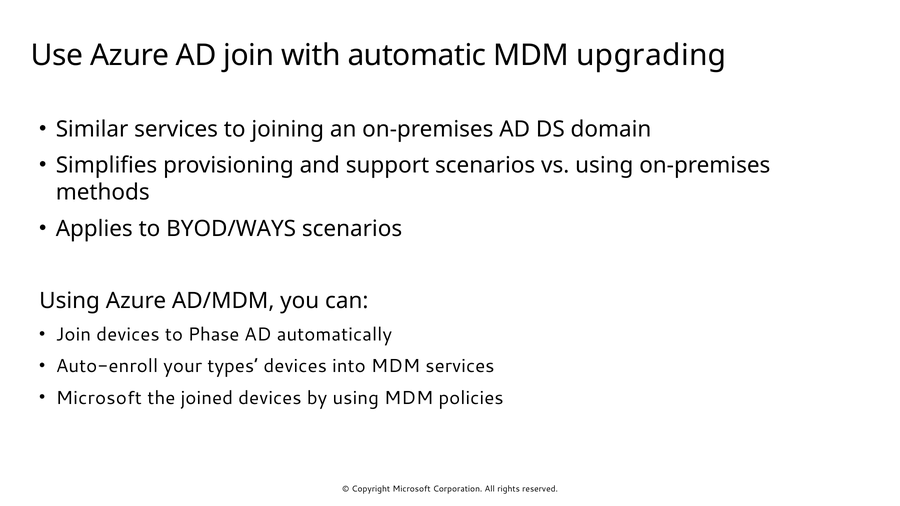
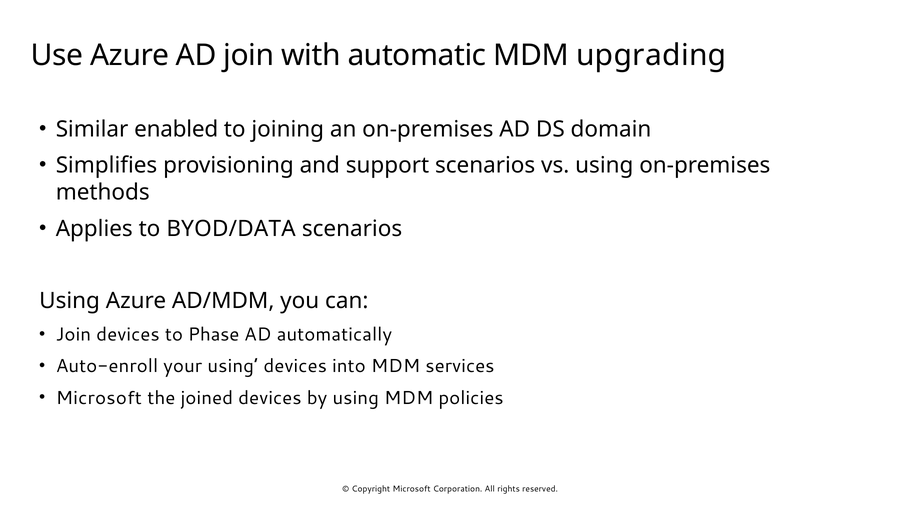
Similar services: services -> enabled
BYOD/WAYS: BYOD/WAYS -> BYOD/DATA
your types: types -> using
